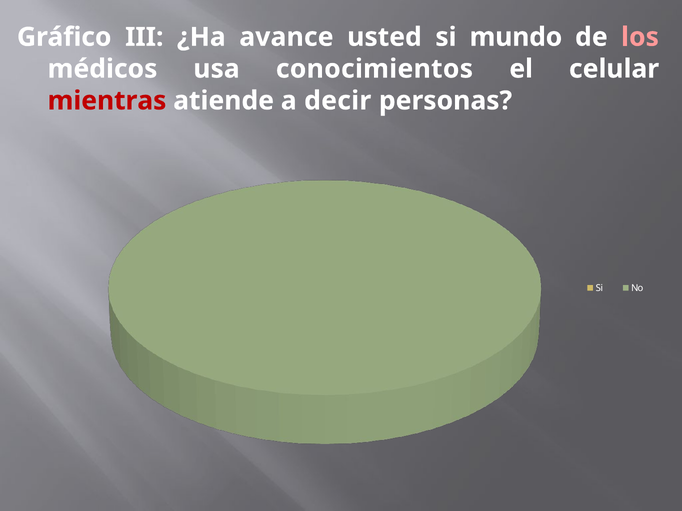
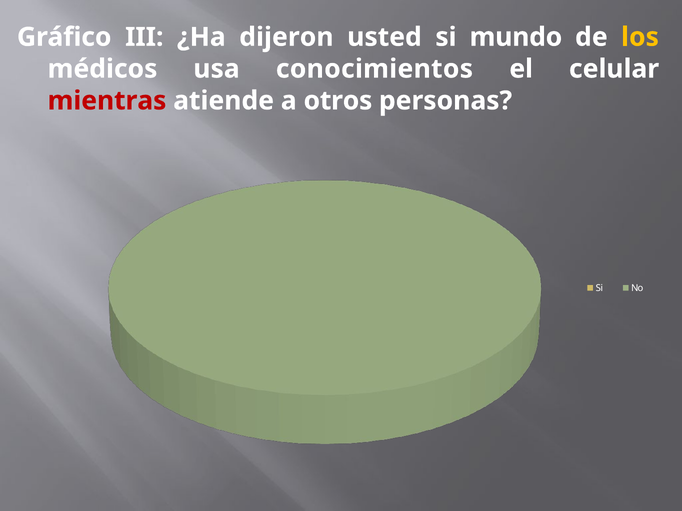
avance: avance -> dijeron
los colour: pink -> yellow
decir: decir -> otros
